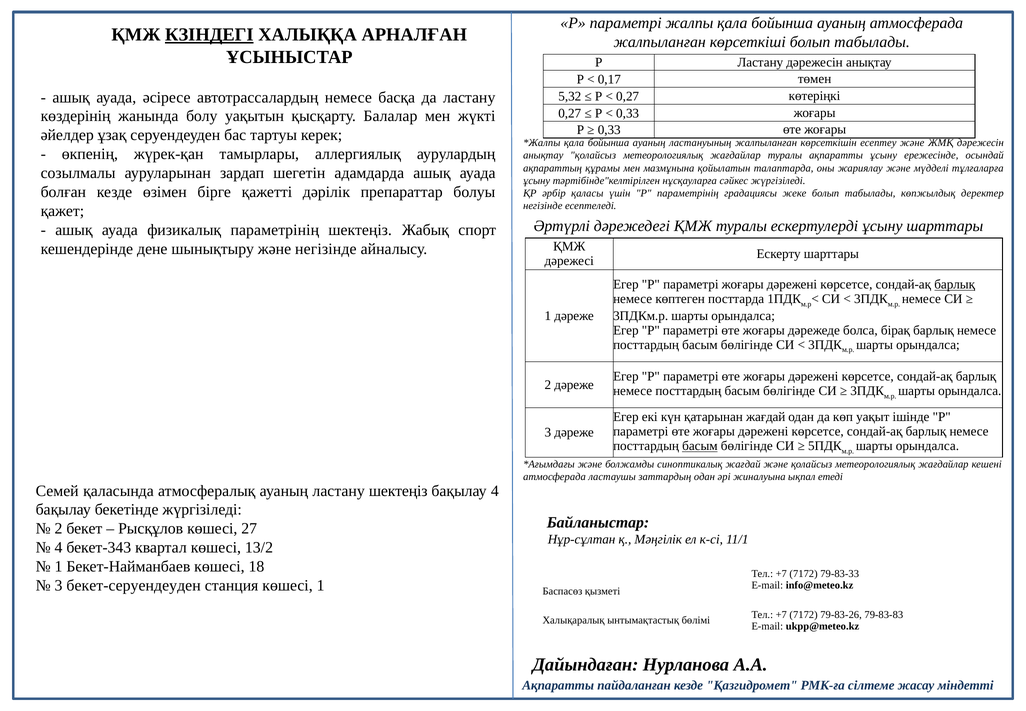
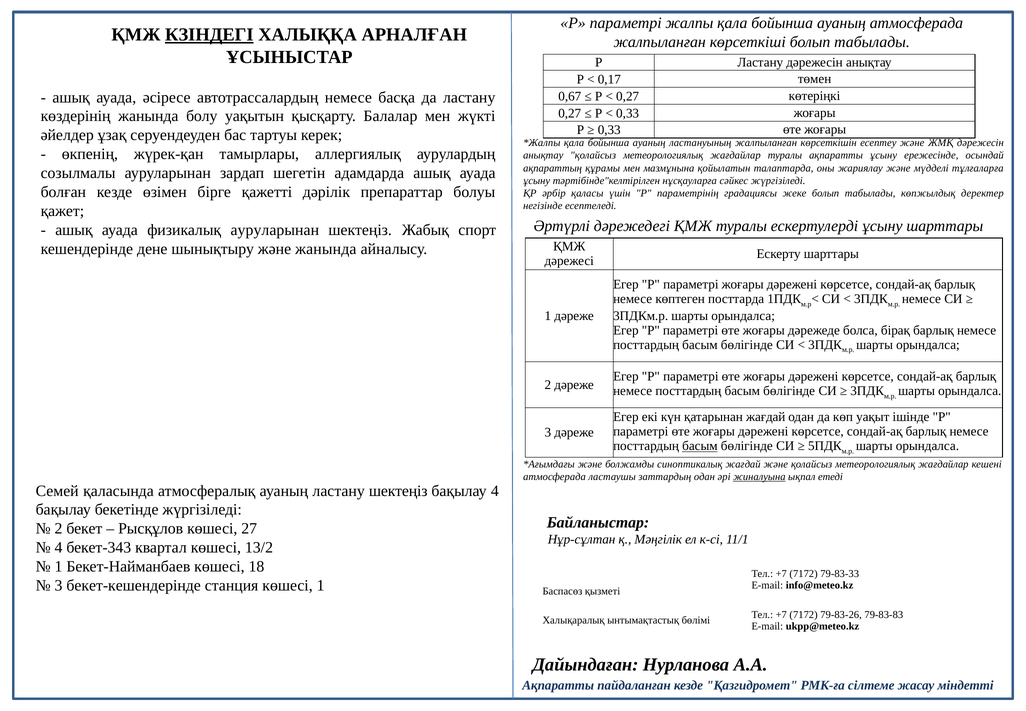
5,32: 5,32 -> 0,67
физикалық параметрінің: параметрінің -> ауруларынан
және негізінде: негізінде -> жанында
барлық at (955, 284) underline: present -> none
жиналуына underline: none -> present
бекет-серуендеуден: бекет-серуендеуден -> бекет-кешендерінде
